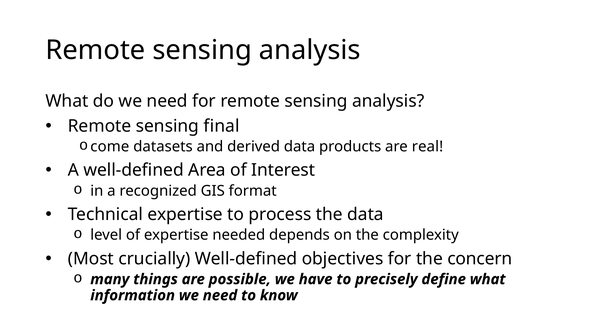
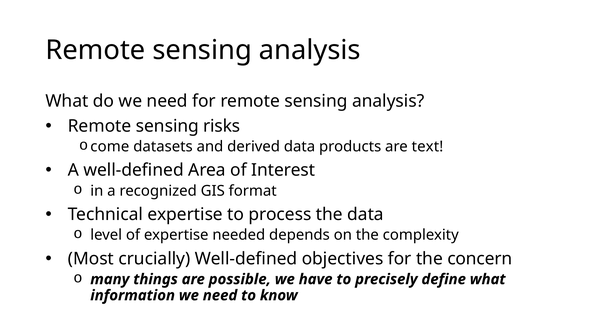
final: final -> risks
real: real -> text
